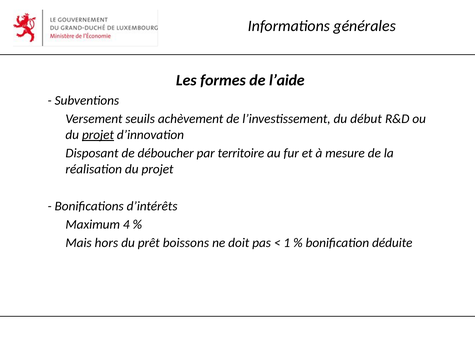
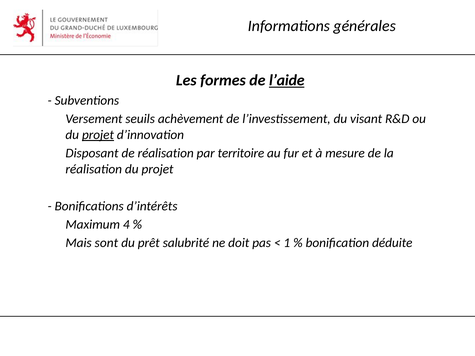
l’aide underline: none -> present
début: début -> visant
de déboucher: déboucher -> réalisation
hors: hors -> sont
boissons: boissons -> salubrité
